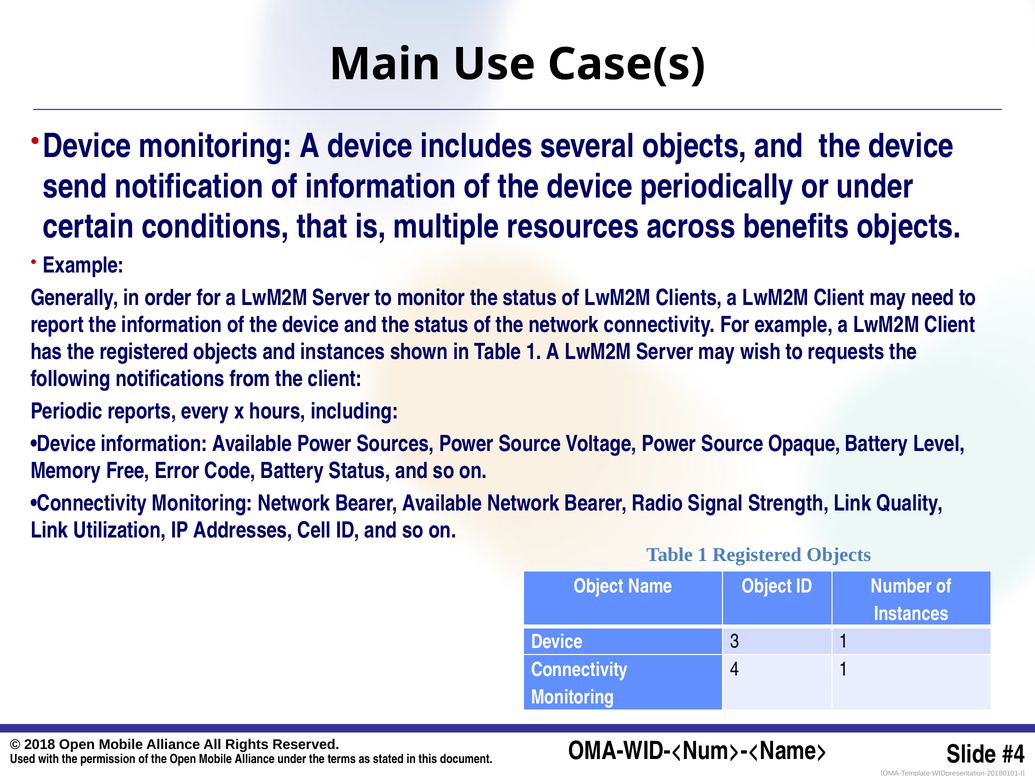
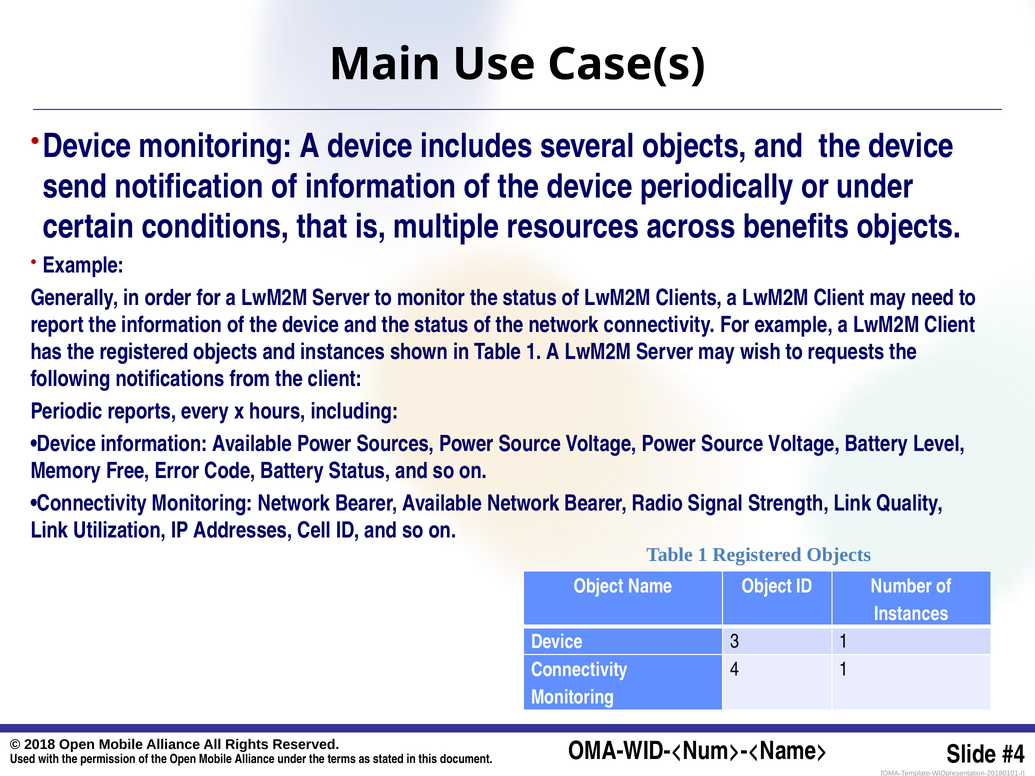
Voltage Power Source Opaque: Opaque -> Voltage
